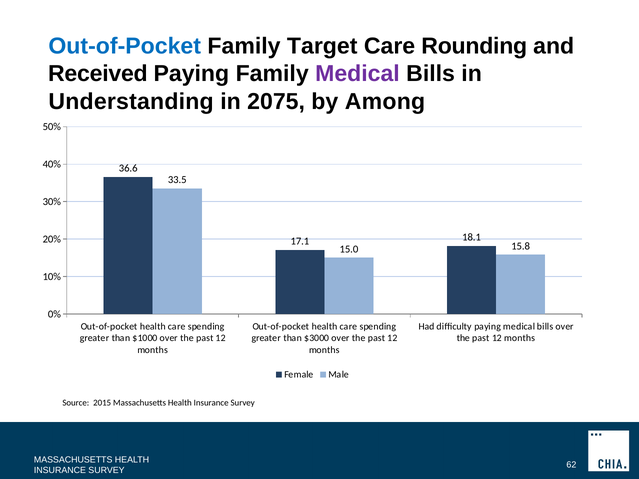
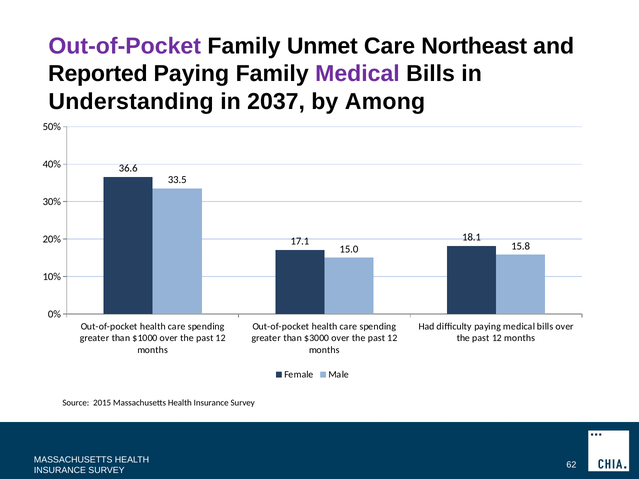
Out-of-Pocket at (125, 46) colour: blue -> purple
Target: Target -> Unmet
Rounding: Rounding -> Northeast
Received: Received -> Reported
2075: 2075 -> 2037
